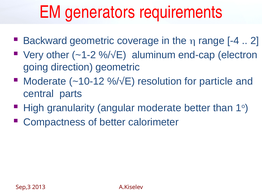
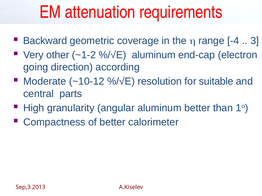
generators: generators -> attenuation
2: 2 -> 3
direction geometric: geometric -> according
particle: particle -> suitable
angular moderate: moderate -> aluminum
